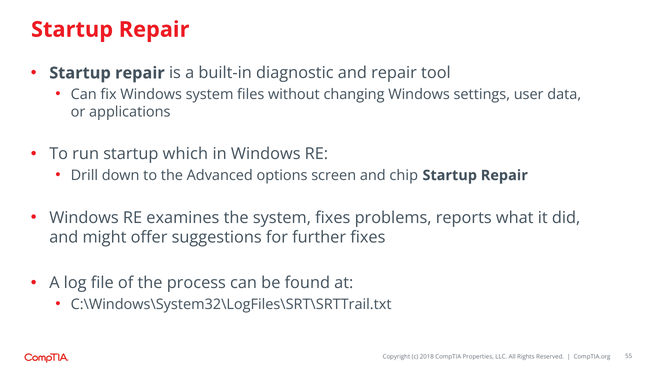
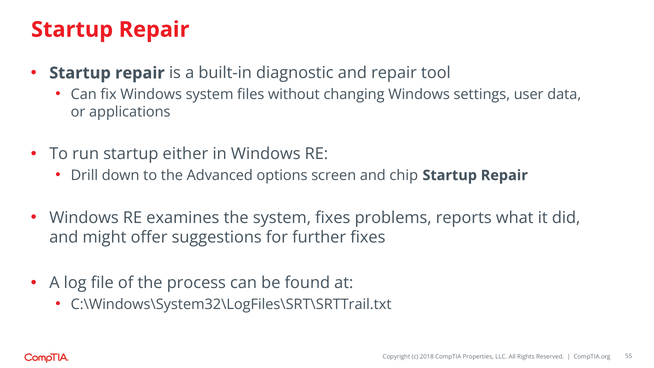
which: which -> either
